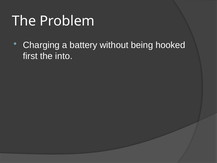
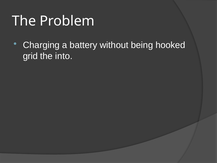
first: first -> grid
